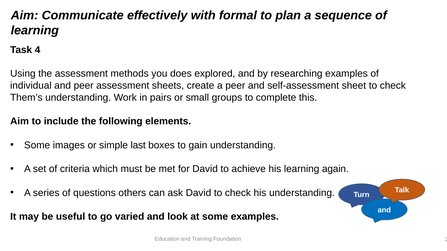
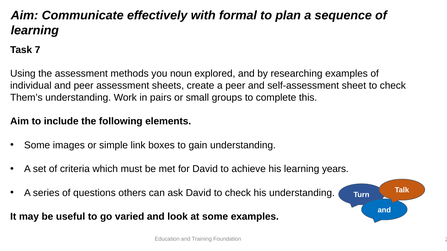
4: 4 -> 7
does: does -> noun
last: last -> link
again: again -> years
